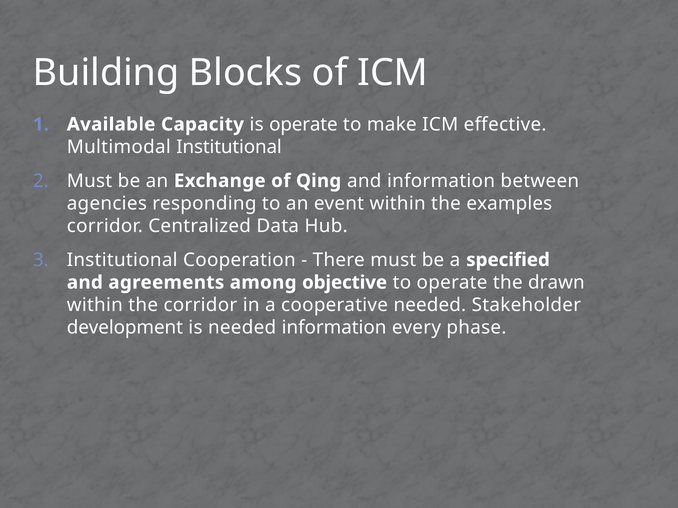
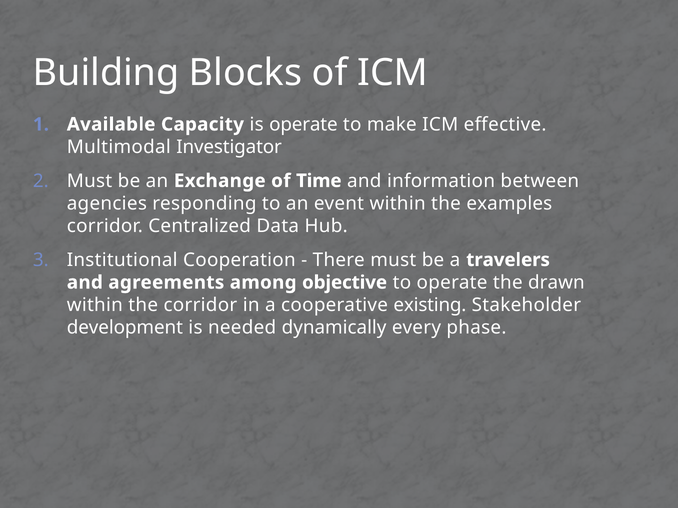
Multimodal Institutional: Institutional -> Investigator
Qing: Qing -> Time
specified: specified -> travelers
cooperative needed: needed -> existing
needed information: information -> dynamically
